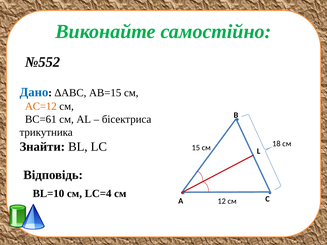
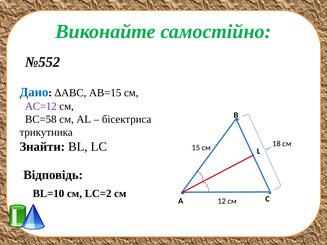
АС=12 colour: orange -> purple
ВС=61: ВС=61 -> ВС=58
LC=4: LC=4 -> LC=2
